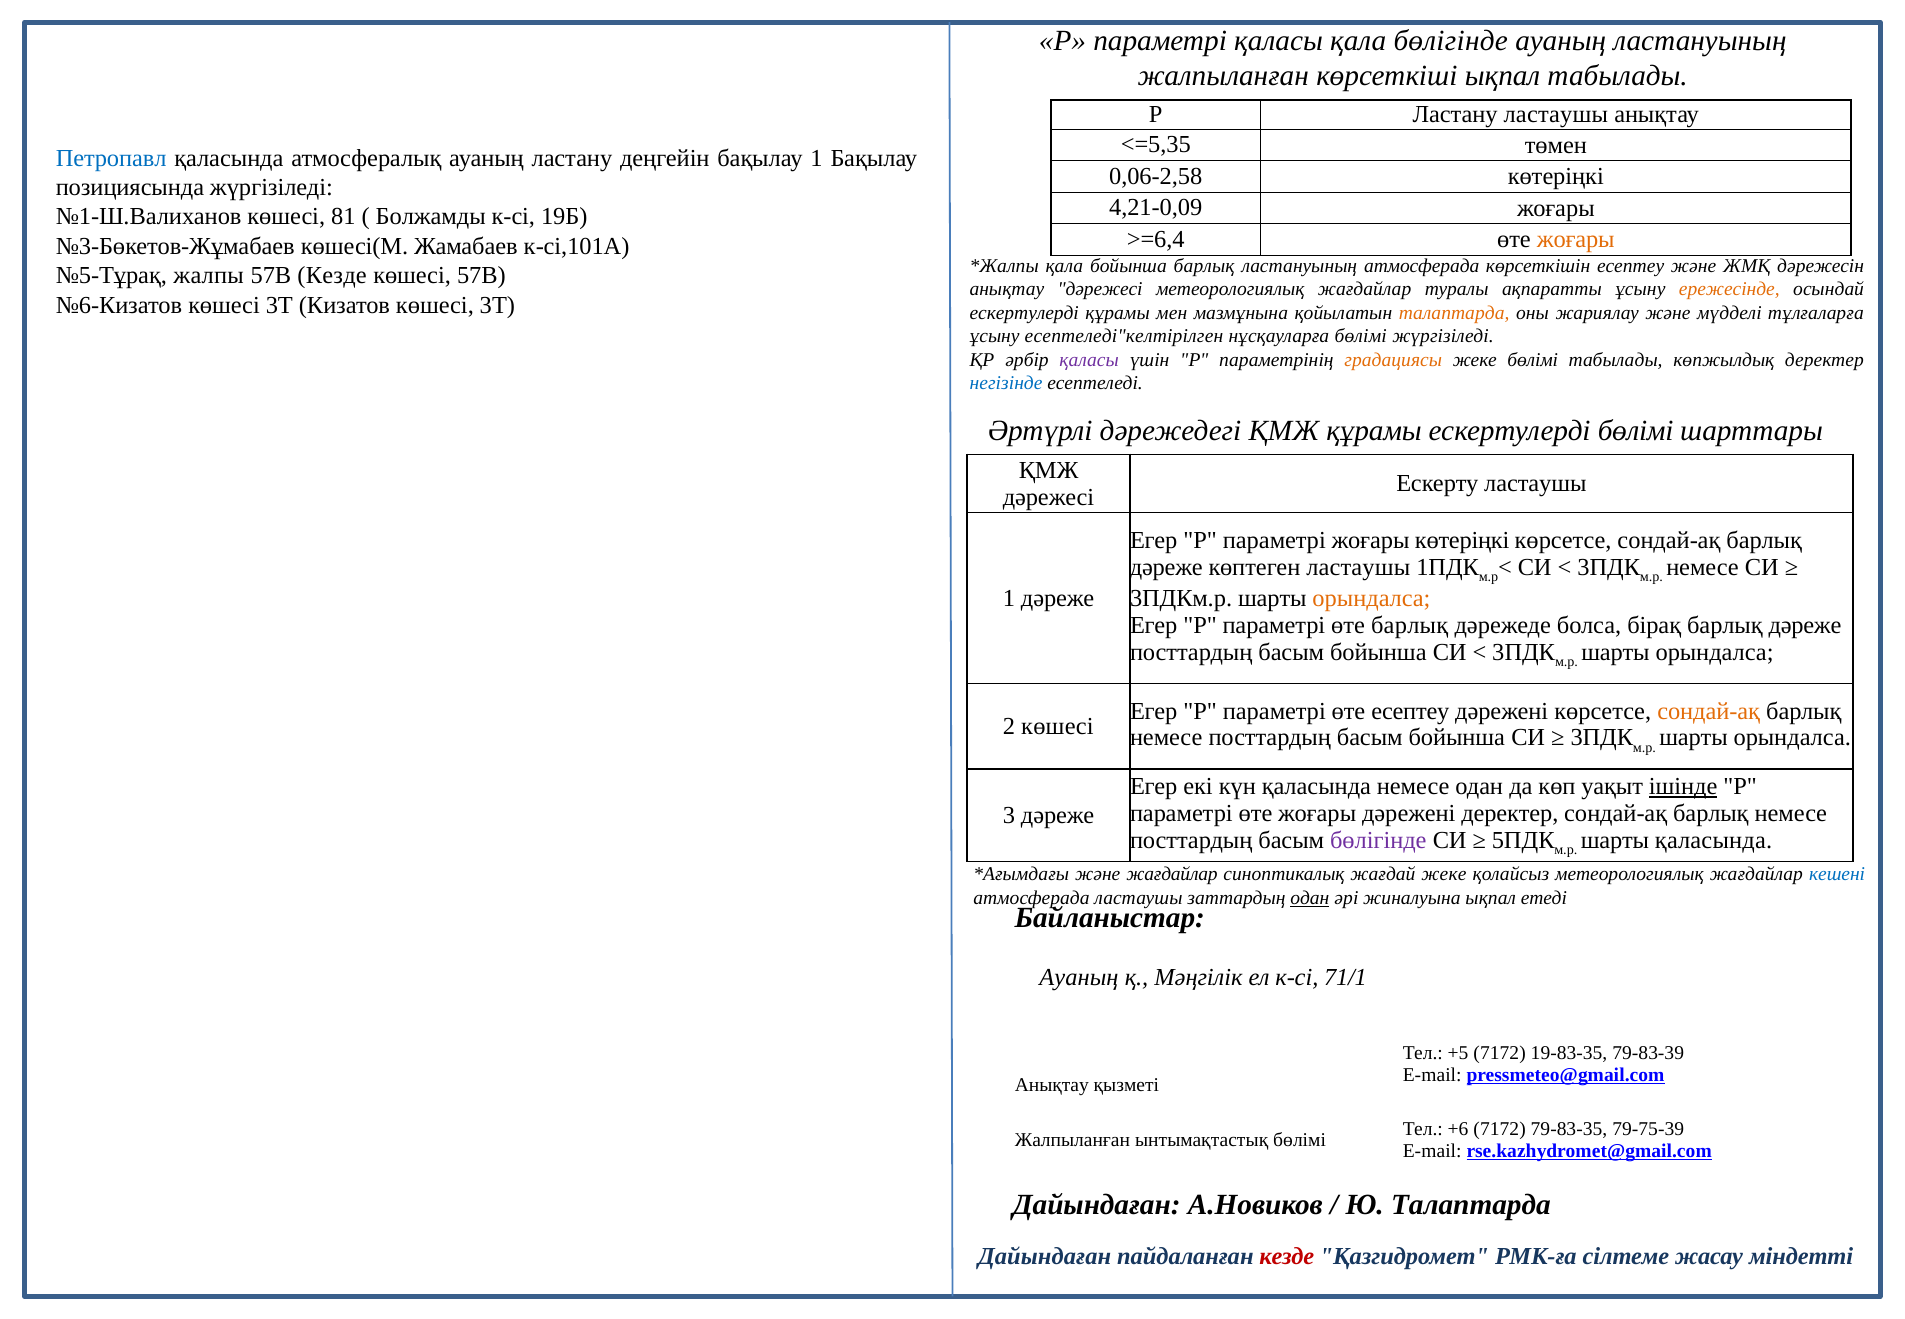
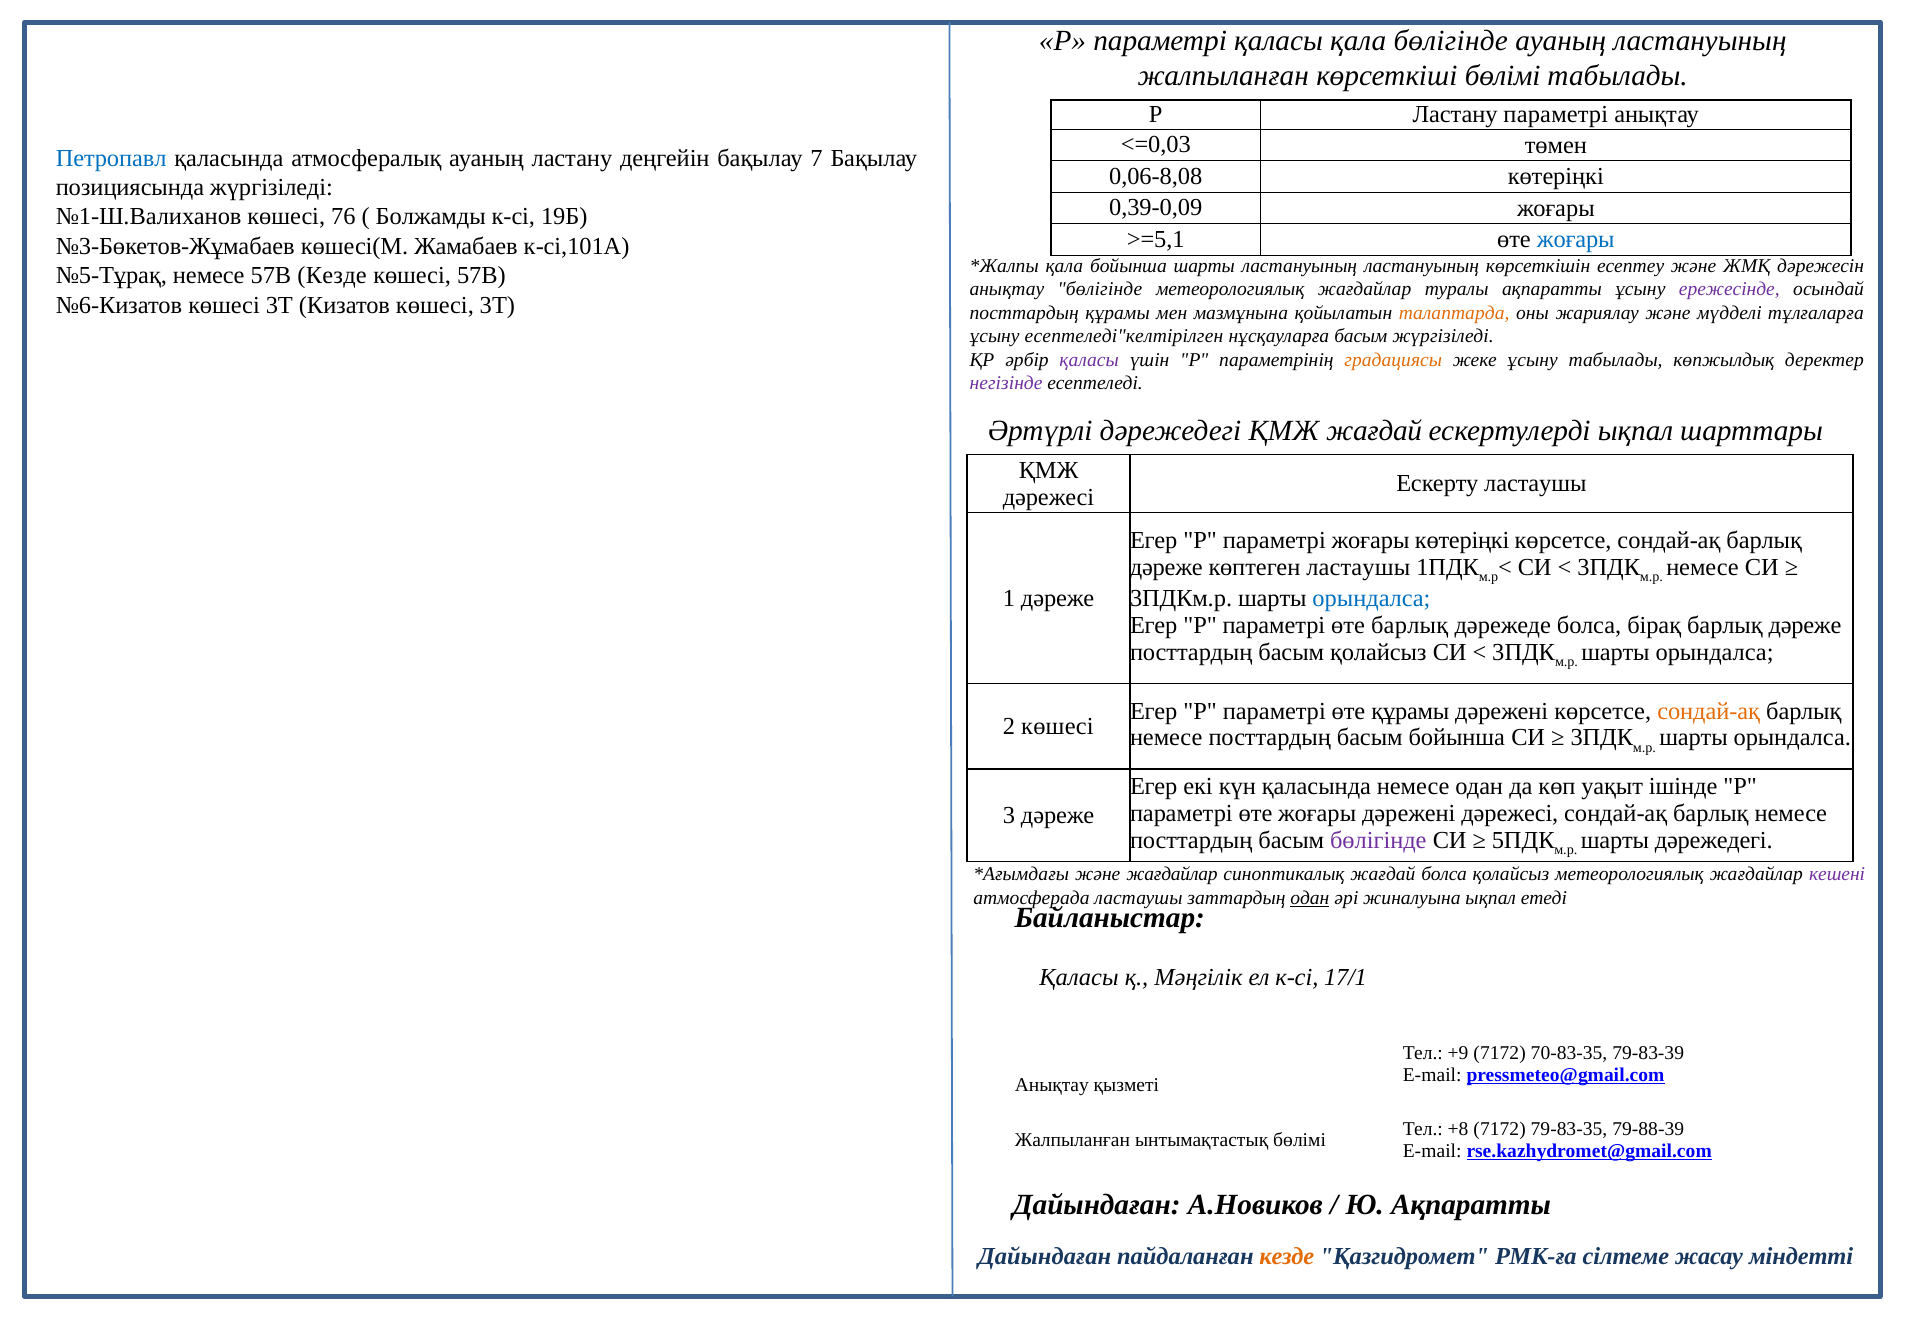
көрсеткіші ықпал: ықпал -> бөлімі
Ластану ластаушы: ластаушы -> параметрі
<=5,35: <=5,35 -> <=0,03
бақылау 1: 1 -> 7
0,06-2,58: 0,06-2,58 -> 0,06-8,08
4,21-0,09: 4,21-0,09 -> 0,39-0,09
81: 81 -> 76
>=6,4: >=6,4 -> >=5,1
жоғары at (1576, 240) colour: orange -> blue
бойынша барлық: барлық -> шарты
ластануының атмосферада: атмосферада -> ластануының
№5-Тұрақ жалпы: жалпы -> немесе
анықтау дәрежесі: дәрежесі -> бөлігінде
ережесінде colour: orange -> purple
ескертулерді at (1024, 313): ескертулерді -> посттардың
нұсқауларға бөлімі: бөлімі -> басым
жеке бөлімі: бөлімі -> ұсыну
негізінде colour: blue -> purple
ҚМЖ құрамы: құрамы -> жағдай
ескертулерді бөлімі: бөлімі -> ықпал
орындалса at (1371, 598) colour: orange -> blue
бойынша at (1378, 652): бойынша -> қолайсыз
өте есептеу: есептеу -> құрамы
ішінде underline: present -> none
дәрежені деректер: деректер -> дәрежесі
шарты қаласында: қаласында -> дәрежедегі
жағдай жеке: жеке -> болса
кешені colour: blue -> purple
Ауаның at (1079, 977): Ауаның -> Қаласы
71/1: 71/1 -> 17/1
+5: +5 -> +9
19-83-35: 19-83-35 -> 70-83-35
+6: +6 -> +8
79-75-39: 79-75-39 -> 79-88-39
Ю Талаптарда: Талаптарда -> Ақпаратты
кезде at (1287, 1256) colour: red -> orange
